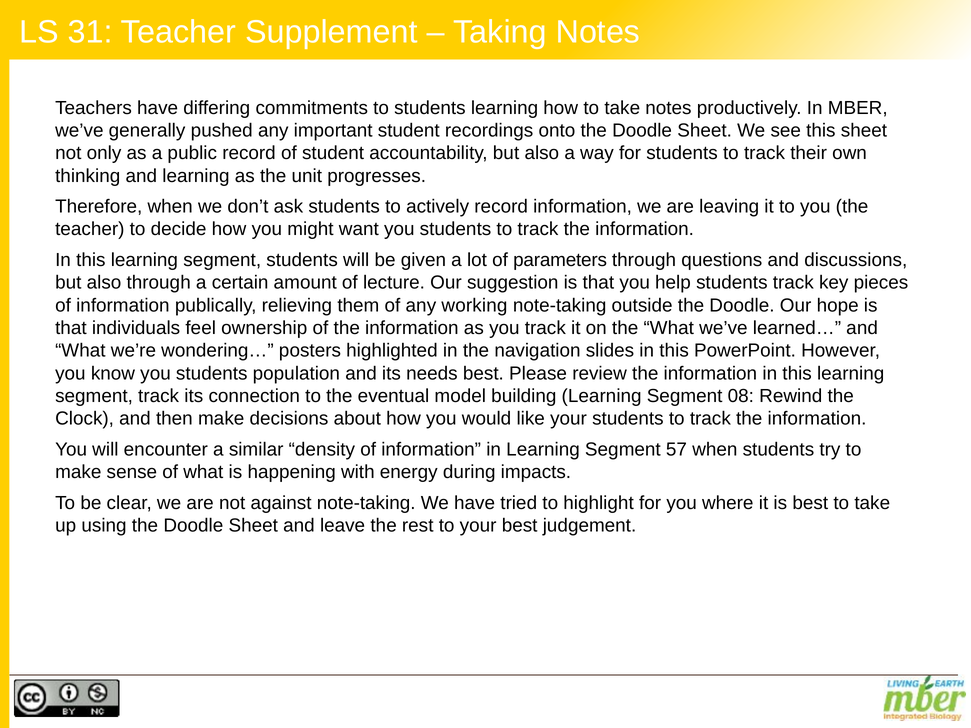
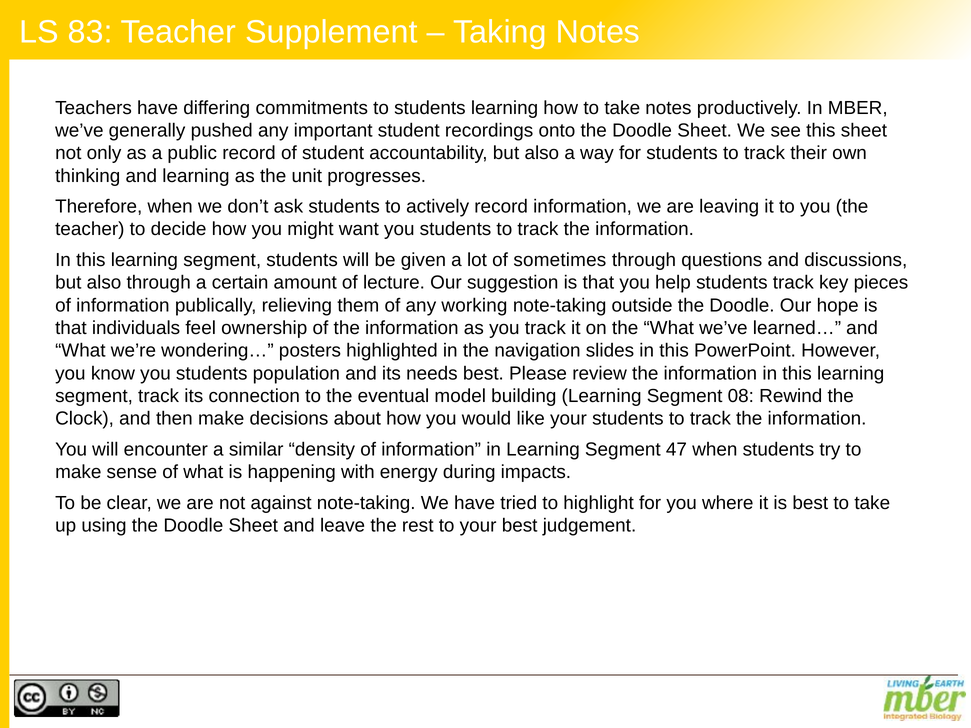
31: 31 -> 83
parameters: parameters -> sometimes
57: 57 -> 47
